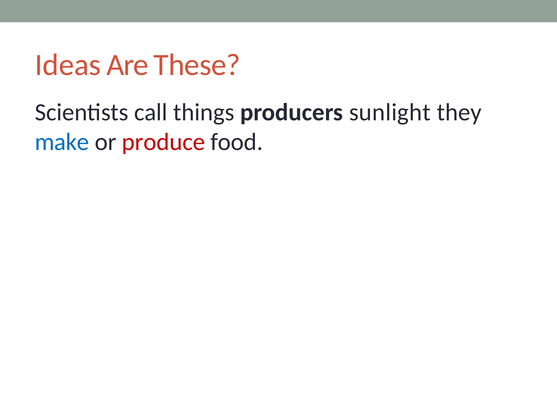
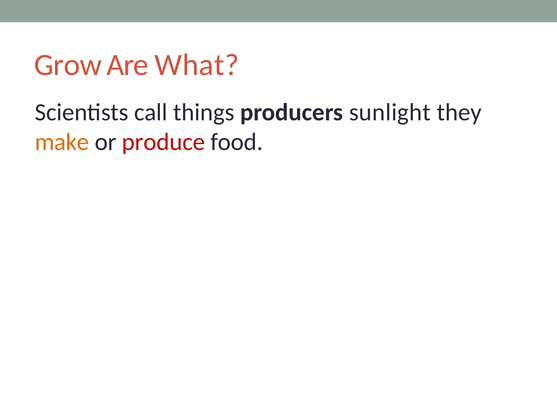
Ideas: Ideas -> Grow
These: These -> What
make colour: blue -> orange
